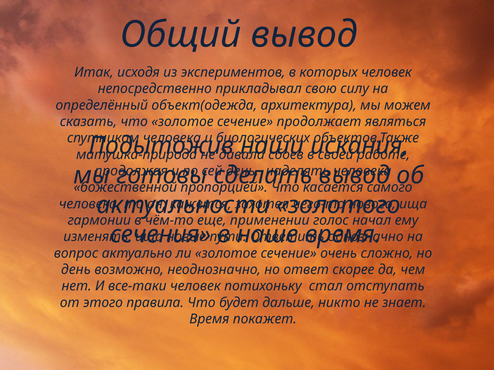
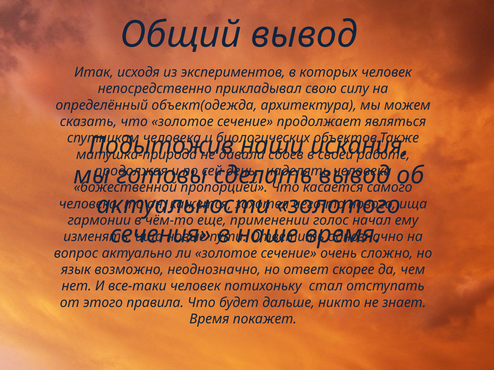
день at (76, 270): день -> язык
